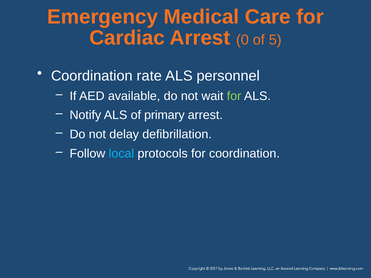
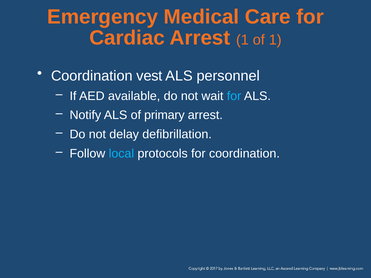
Arrest 0: 0 -> 1
of 5: 5 -> 1
rate: rate -> vest
for at (234, 96) colour: light green -> light blue
